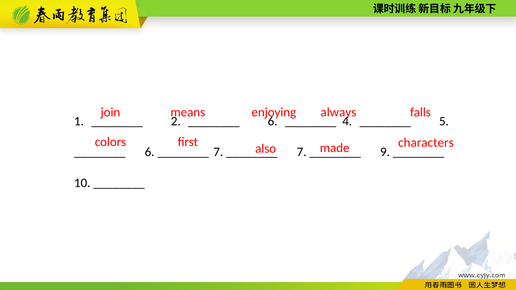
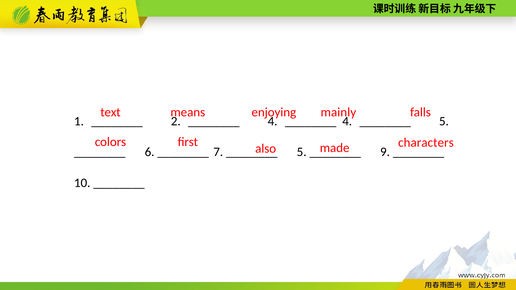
join: join -> text
always: always -> mainly
6 at (273, 121): 6 -> 4
7 at (302, 152): 7 -> 5
